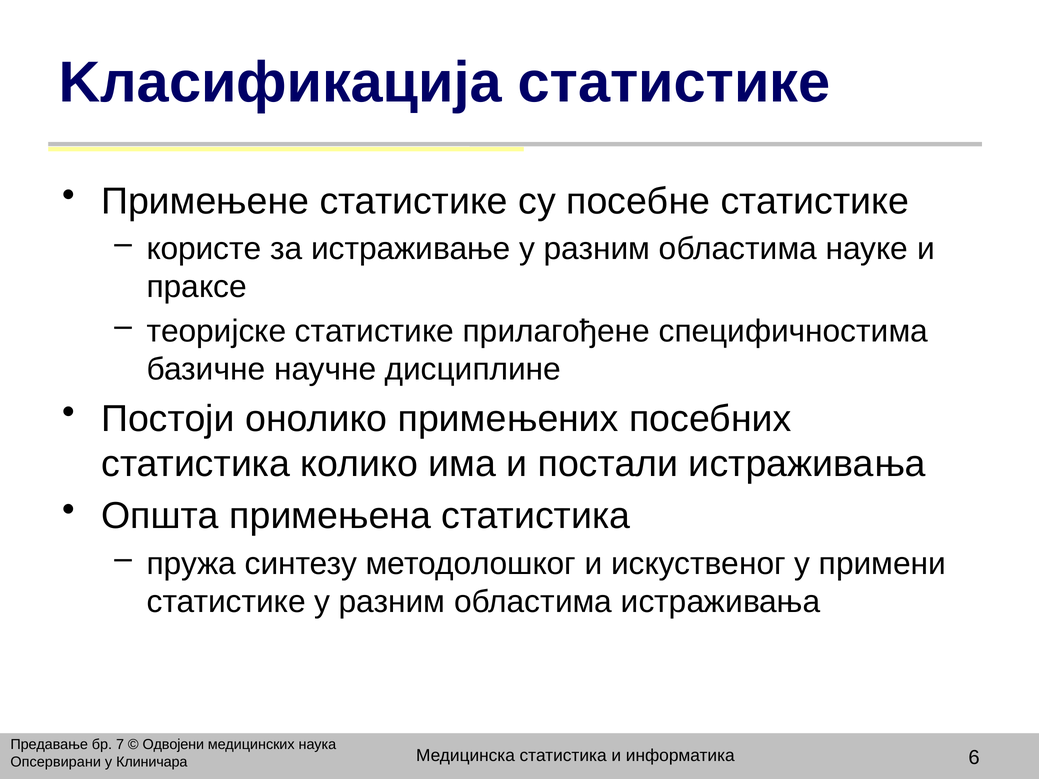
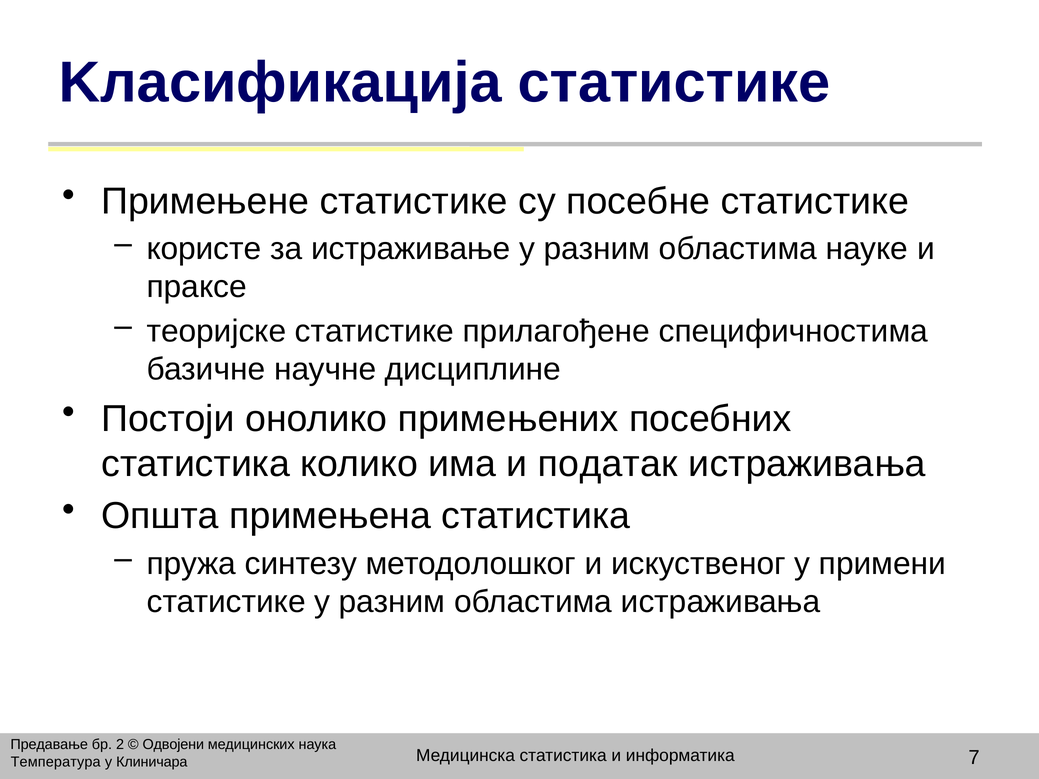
постали: постали -> податак
7: 7 -> 2
6: 6 -> 7
Опсервирани: Опсервирани -> Температура
